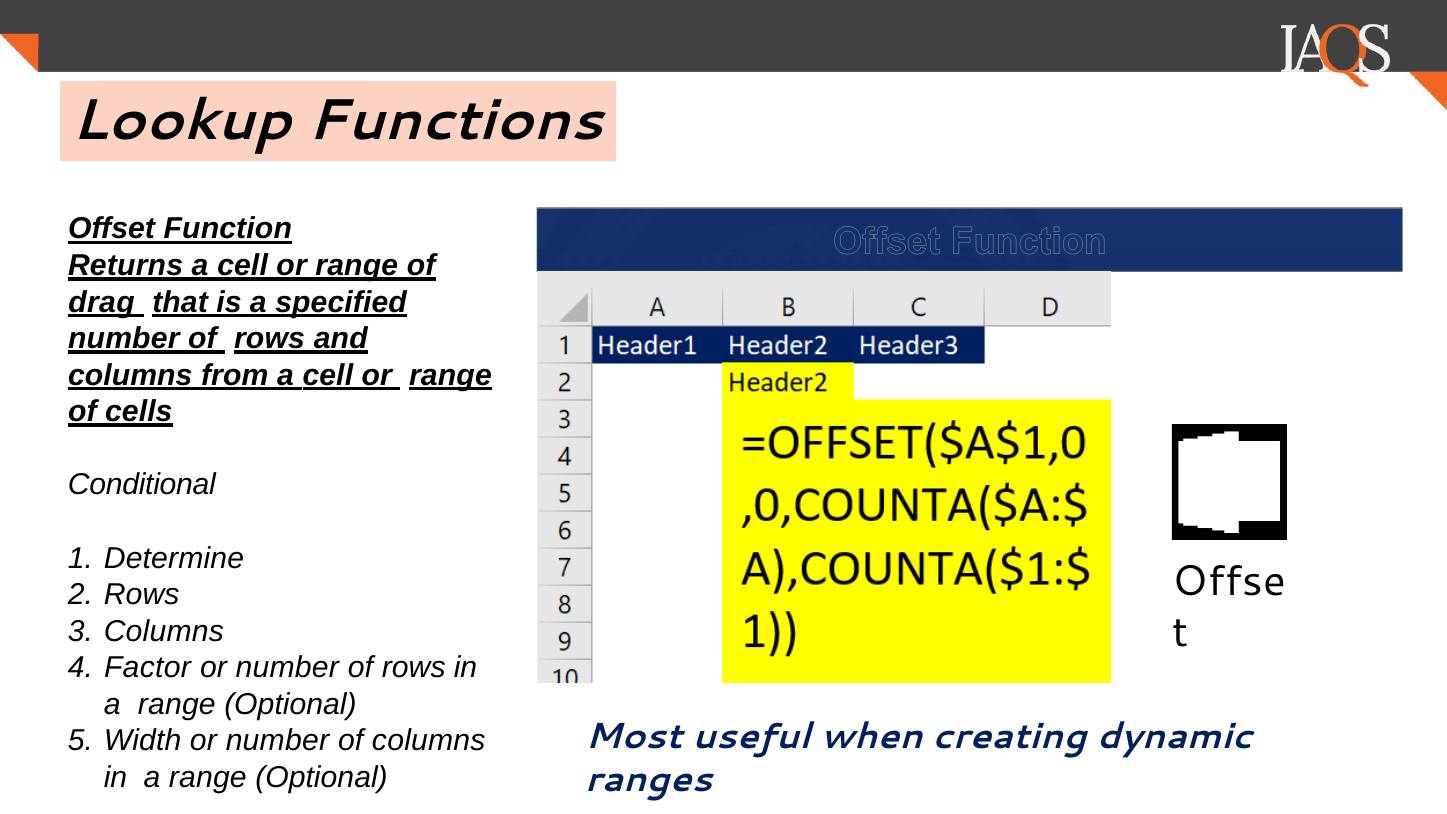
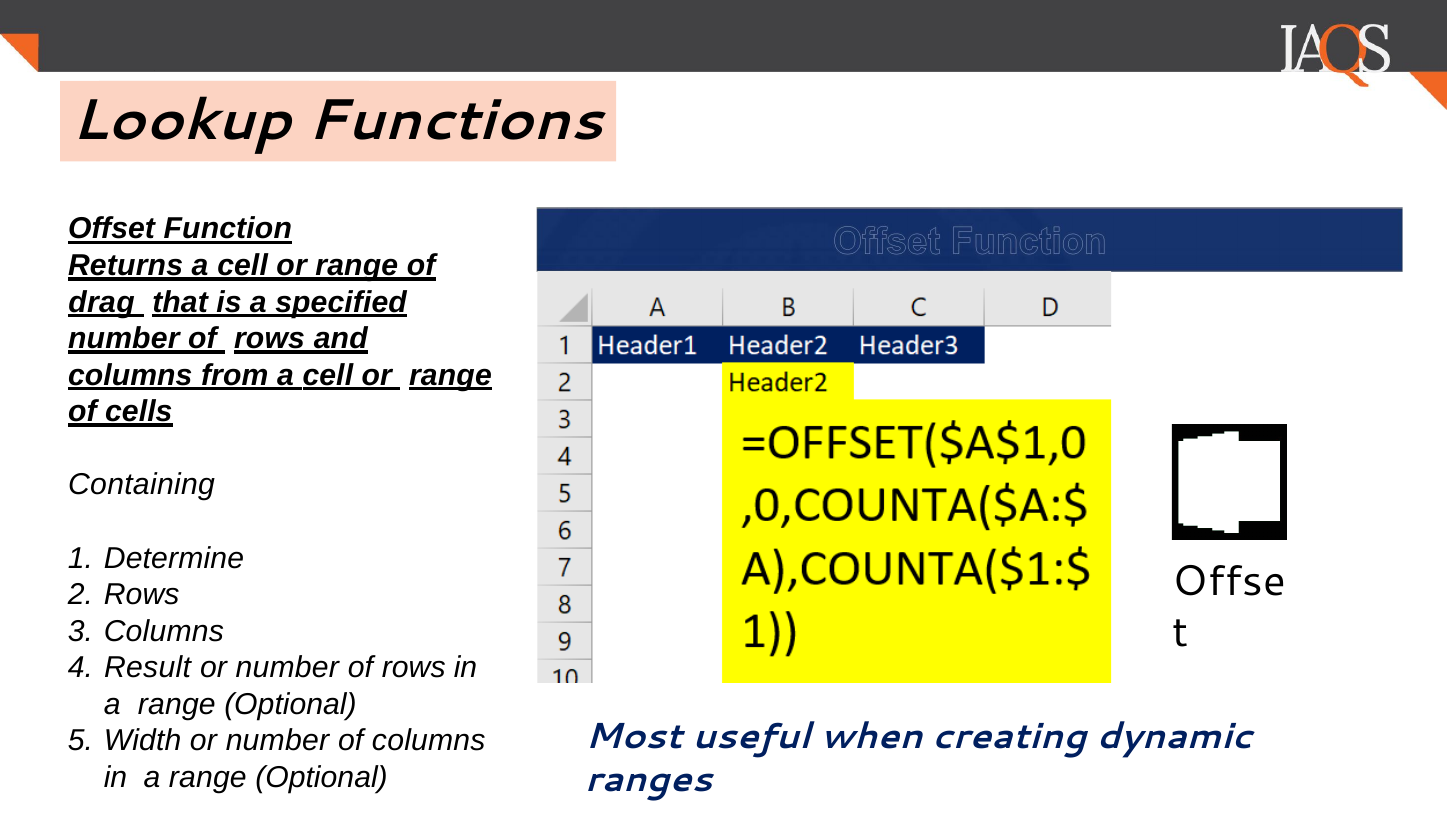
Conditional: Conditional -> Containing
Factor: Factor -> Result
